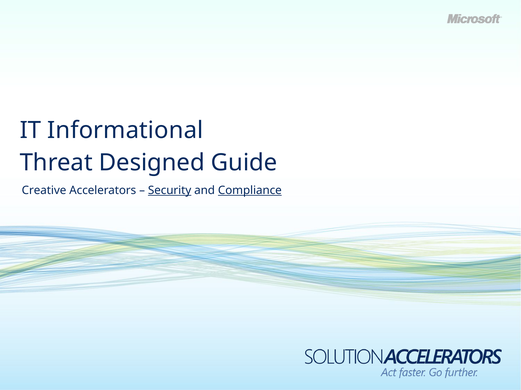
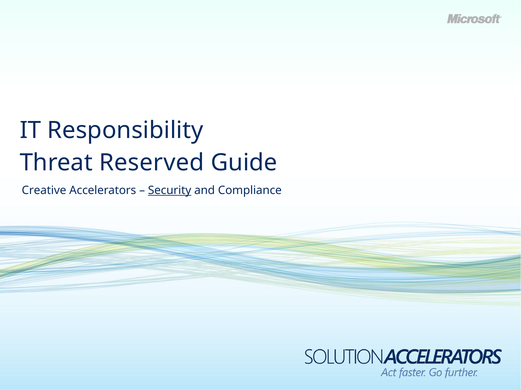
Informational: Informational -> Responsibility
Designed: Designed -> Reserved
Compliance underline: present -> none
